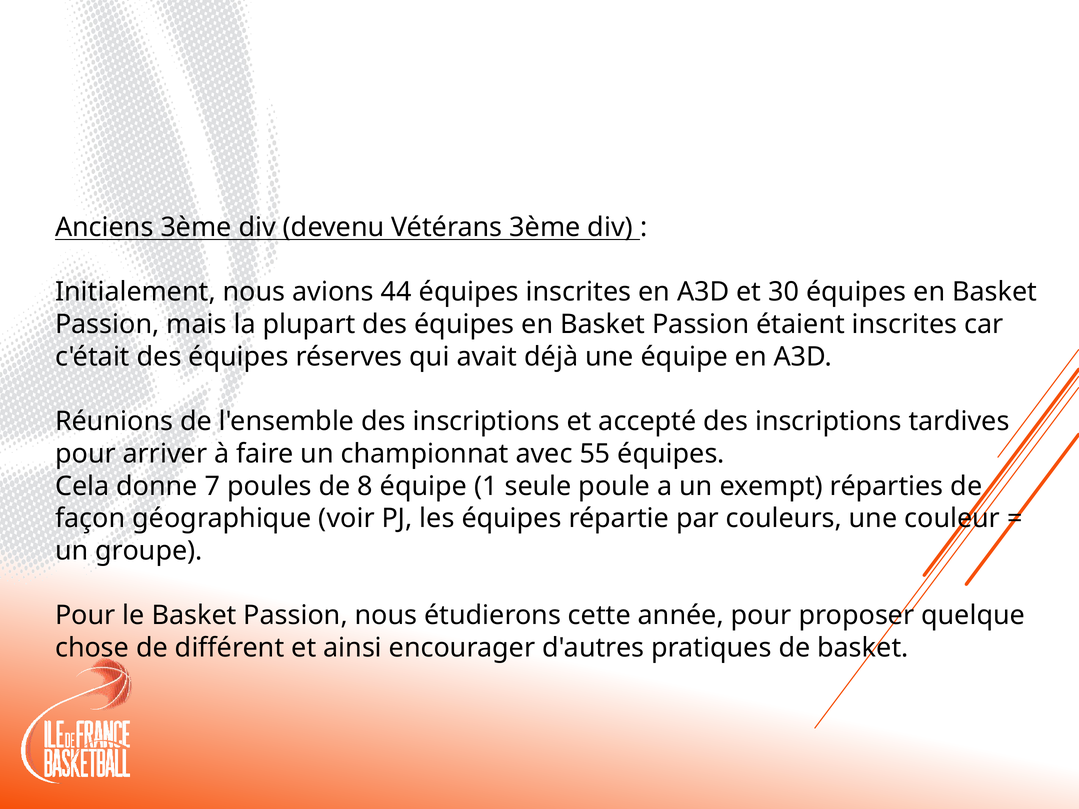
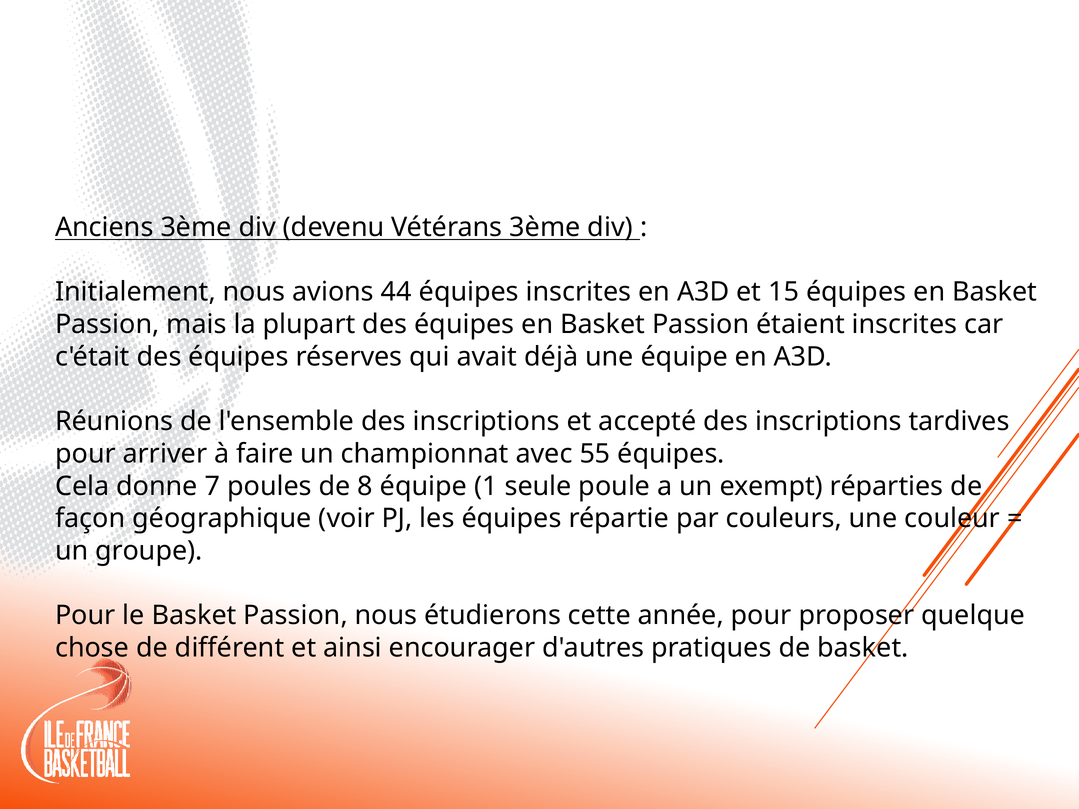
30: 30 -> 15
